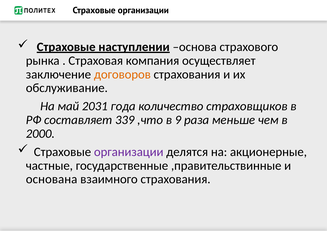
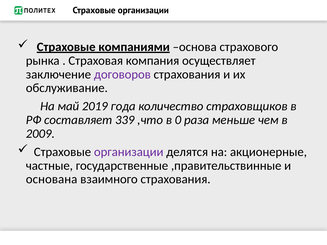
наступлении: наступлении -> компаниями
договоров colour: orange -> purple
2031: 2031 -> 2019
9: 9 -> 0
2000: 2000 -> 2009
